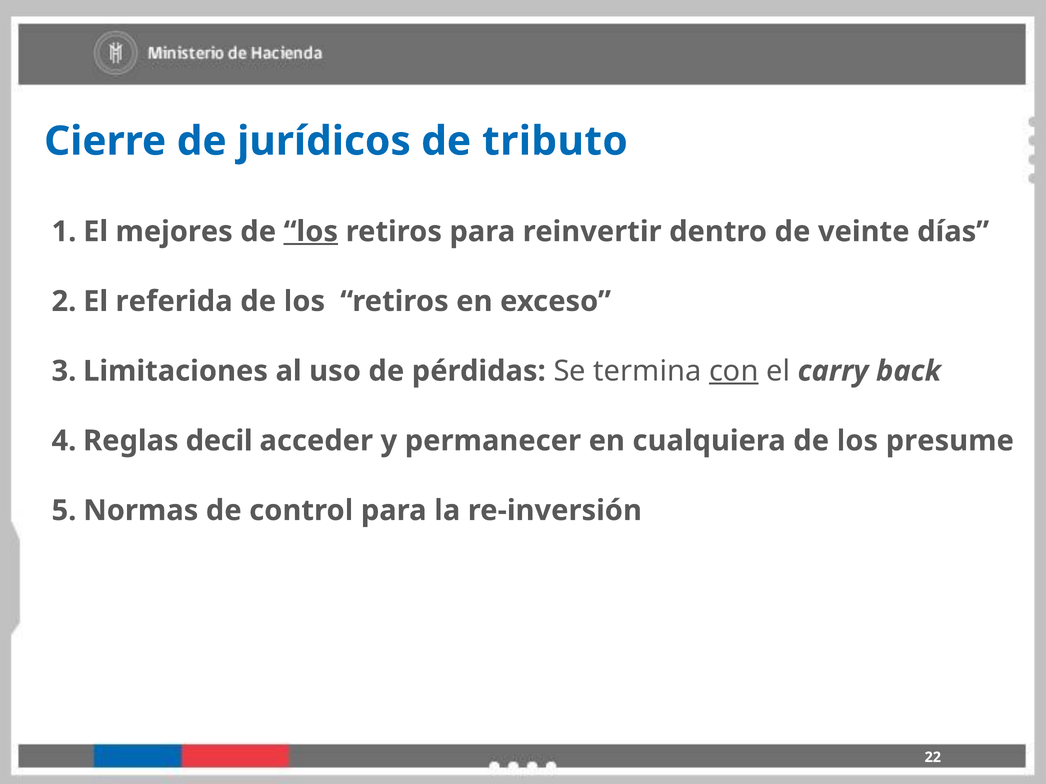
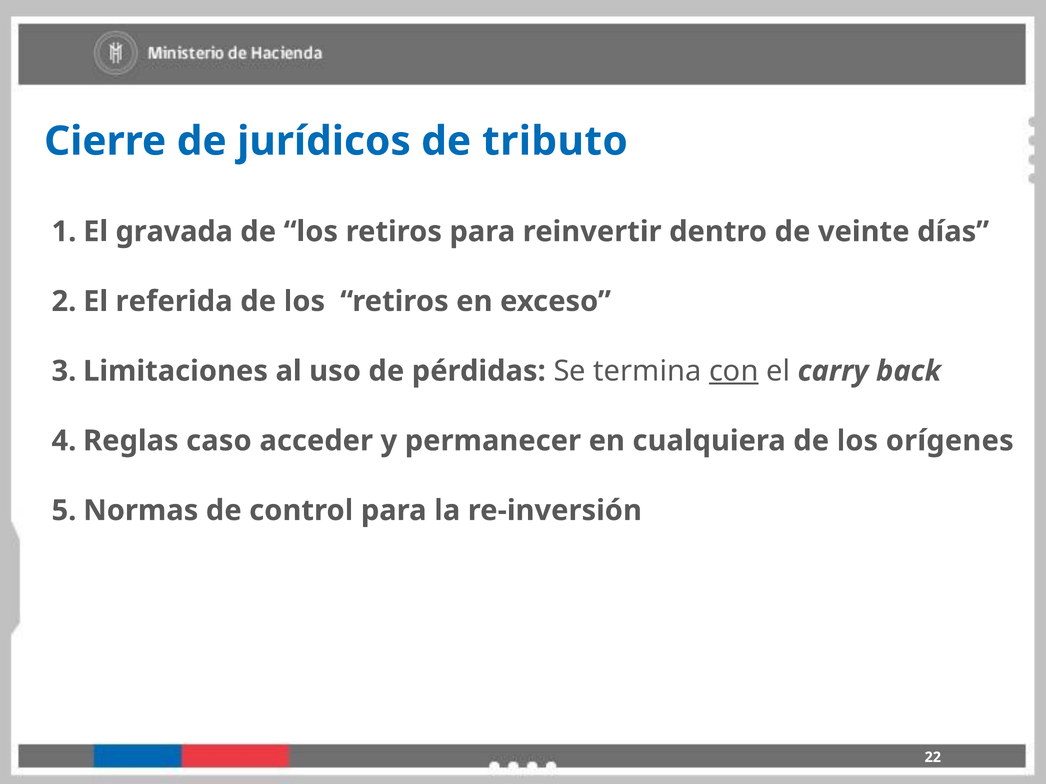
mejores: mejores -> gravada
los at (311, 232) underline: present -> none
decil: decil -> caso
presume: presume -> orígenes
